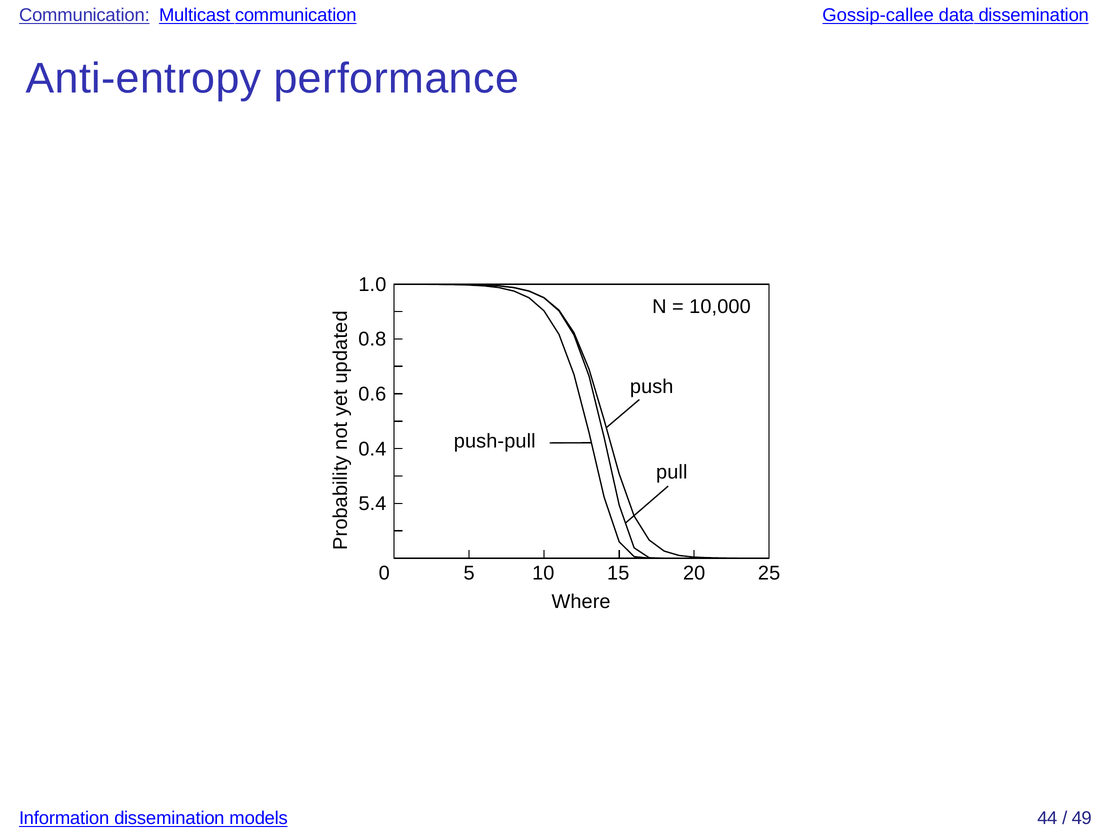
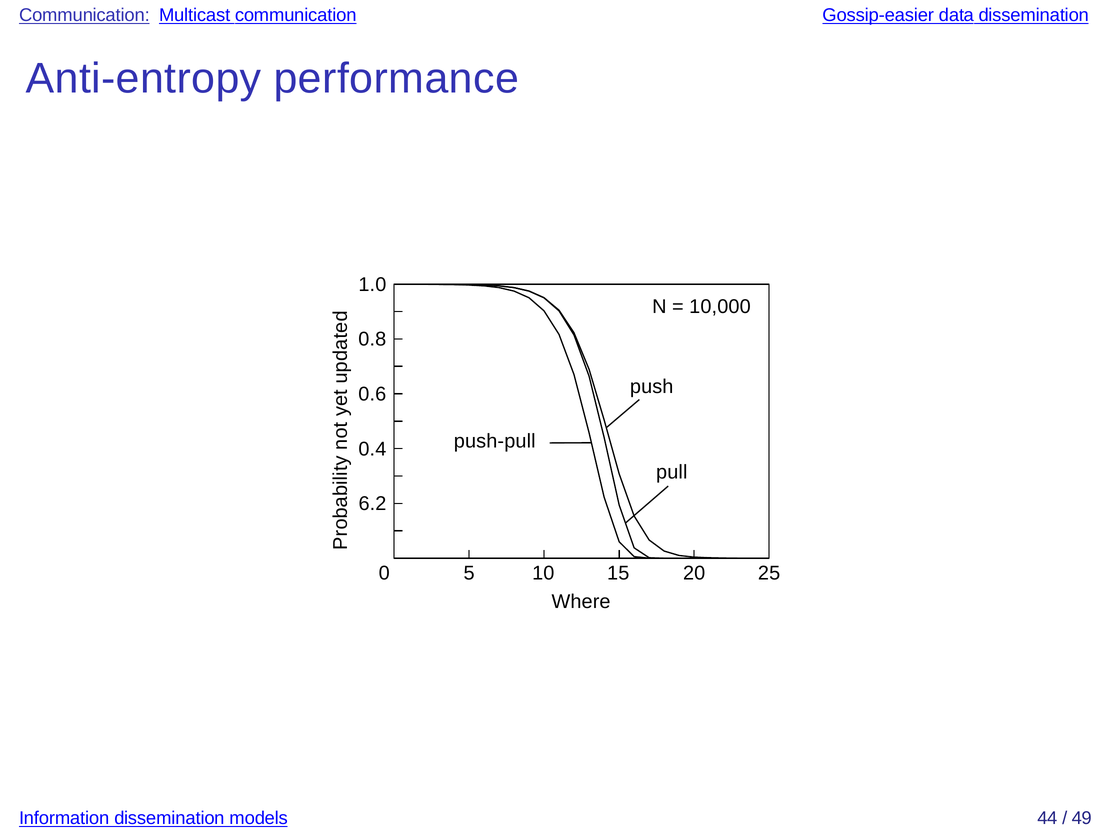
Gossip-callee: Gossip-callee -> Gossip-easier
5.4: 5.4 -> 6.2
